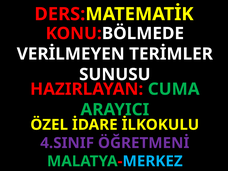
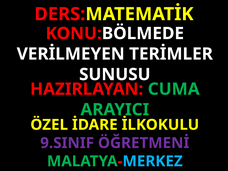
4.SINIF: 4.SINIF -> 9.SINIF
